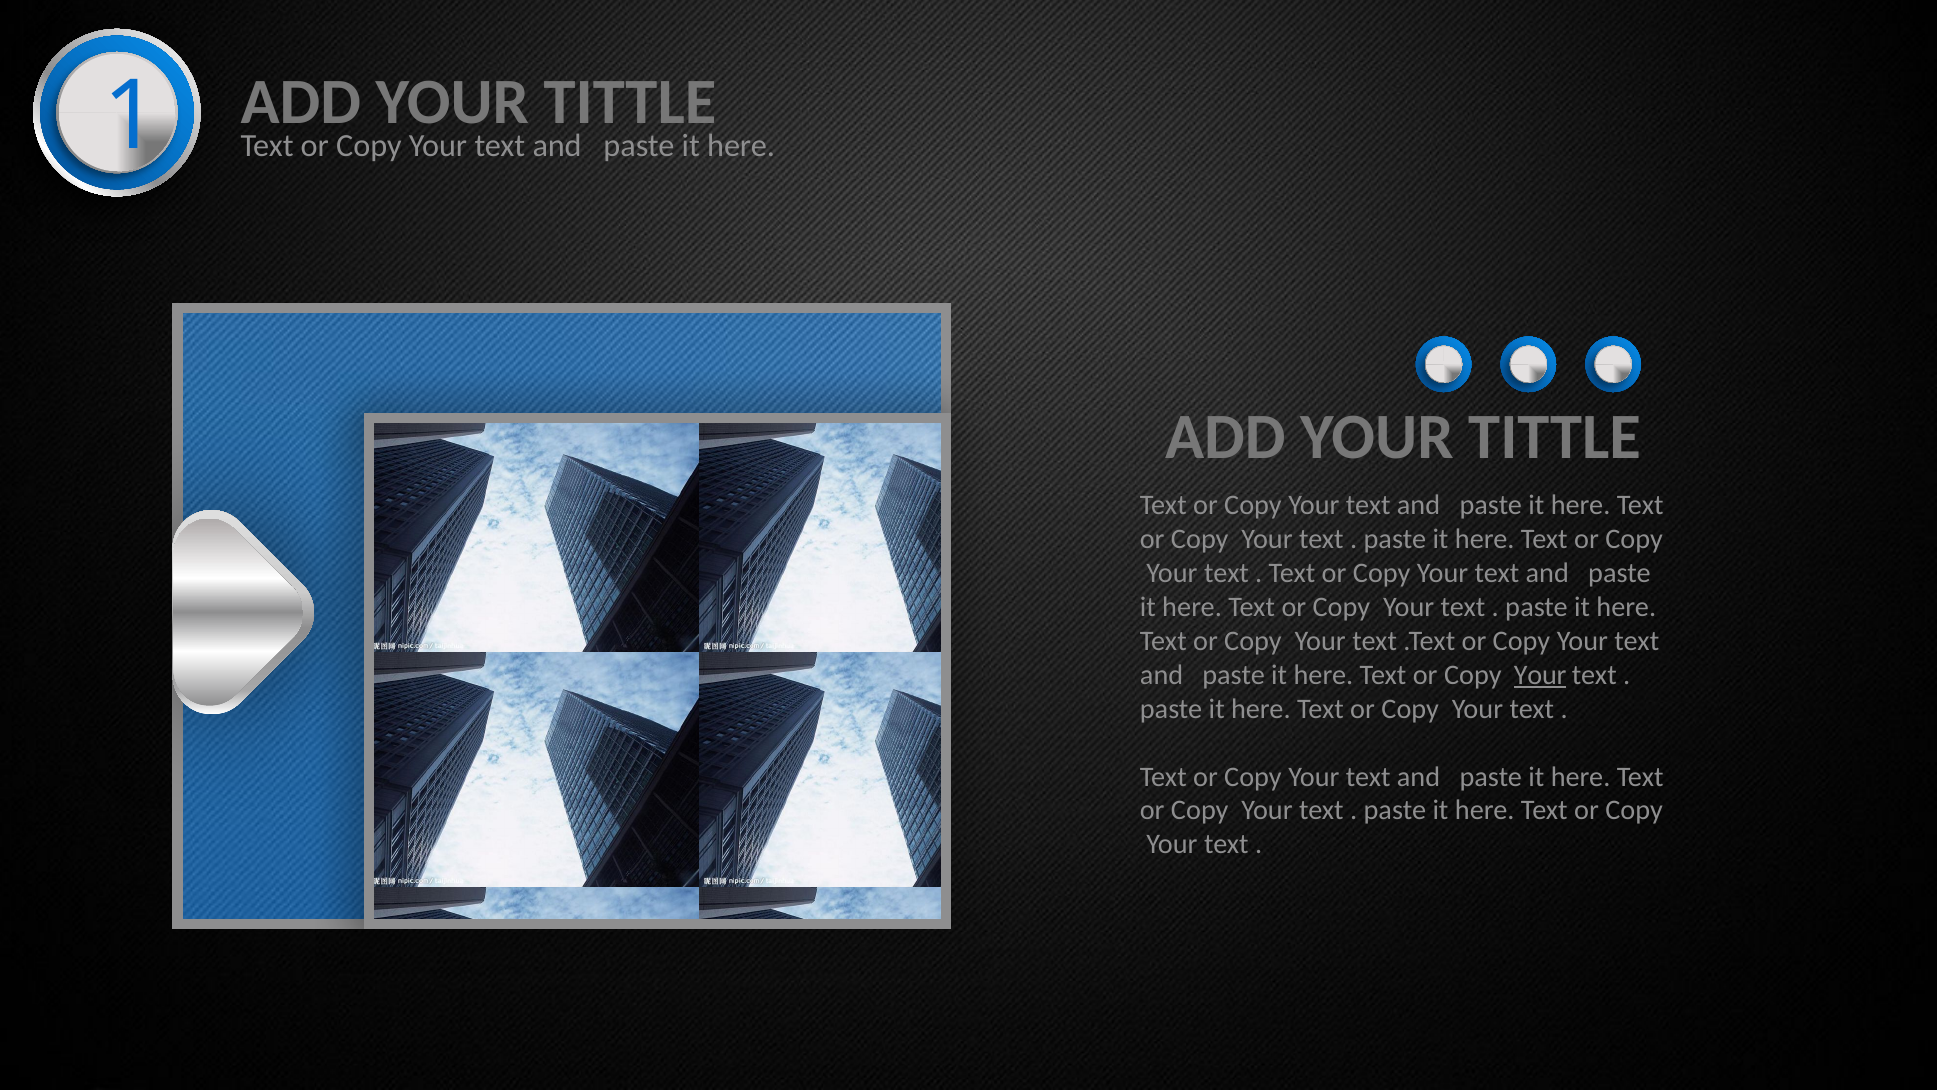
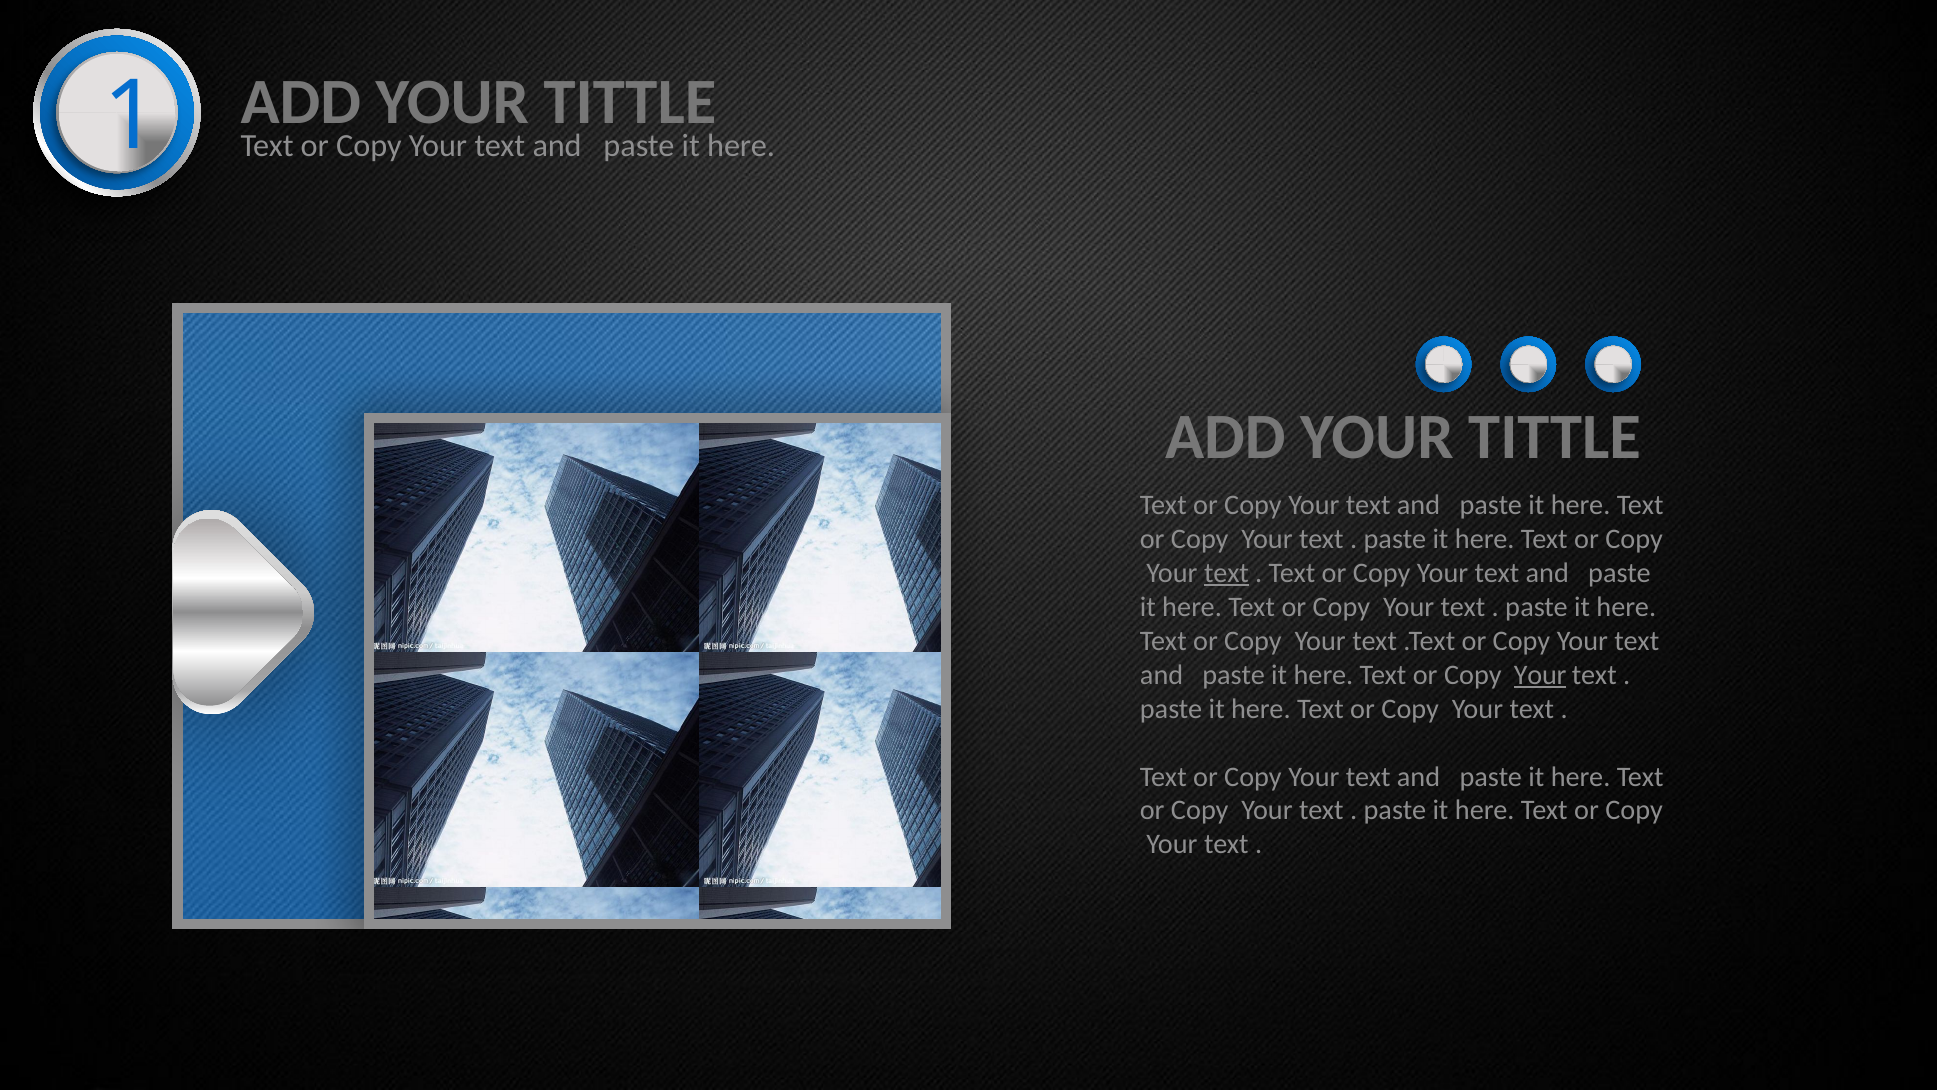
text at (1226, 573) underline: none -> present
